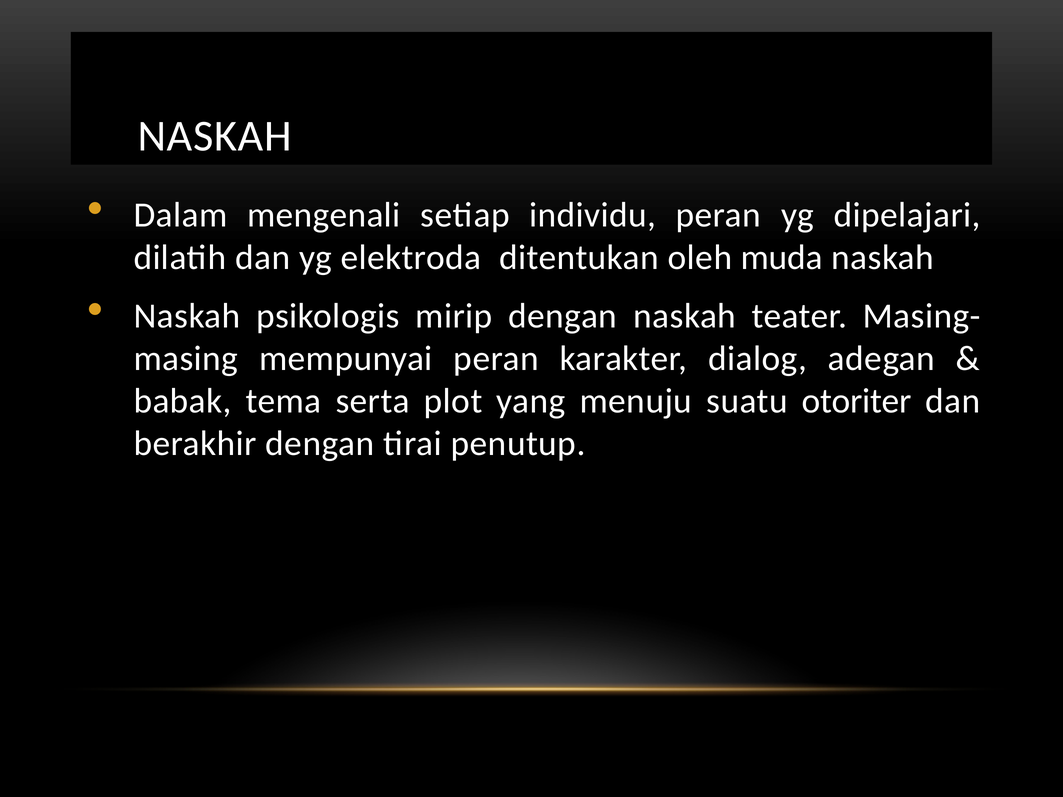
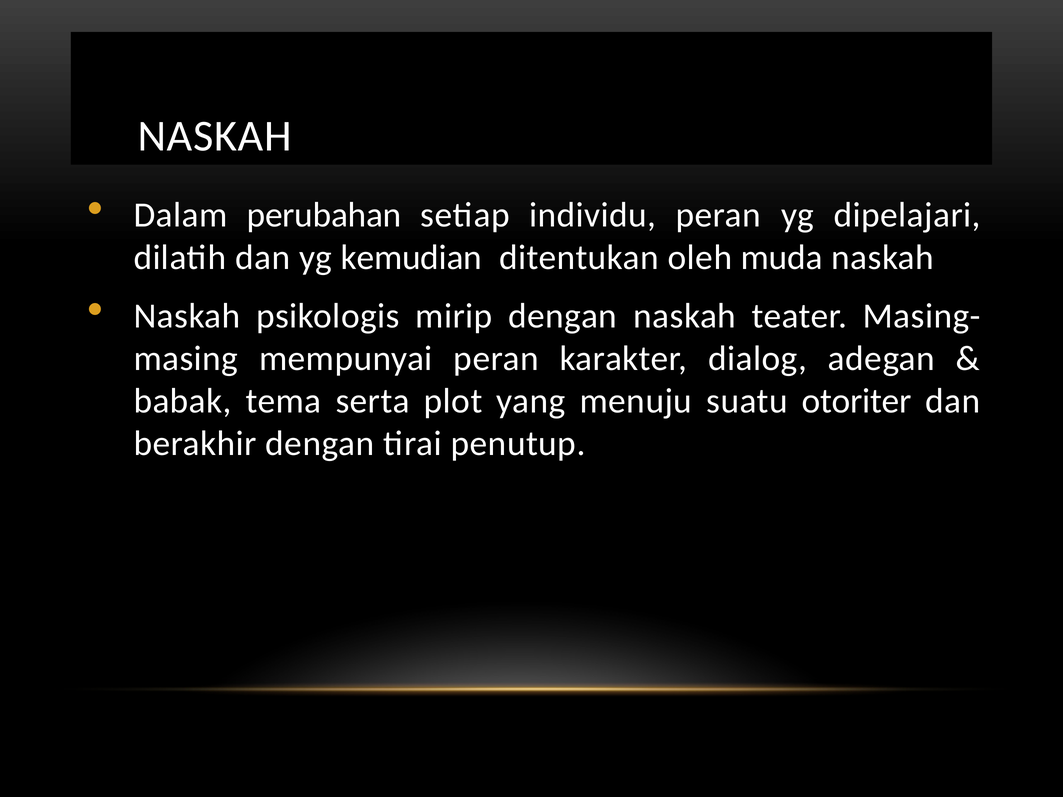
mengenali: mengenali -> perubahan
elektroda: elektroda -> kemudian
